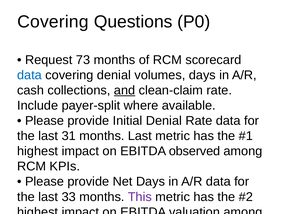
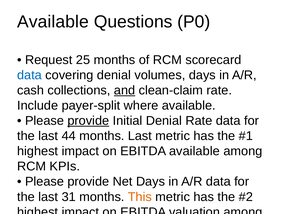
Covering at (53, 22): Covering -> Available
73: 73 -> 25
provide at (88, 121) underline: none -> present
31: 31 -> 44
EBITDA observed: observed -> available
33: 33 -> 31
This at (140, 197) colour: purple -> orange
